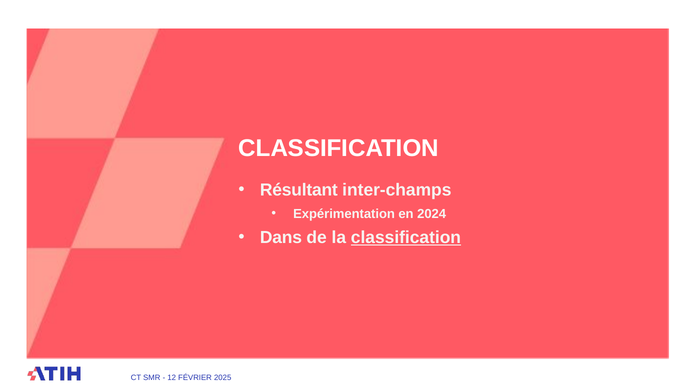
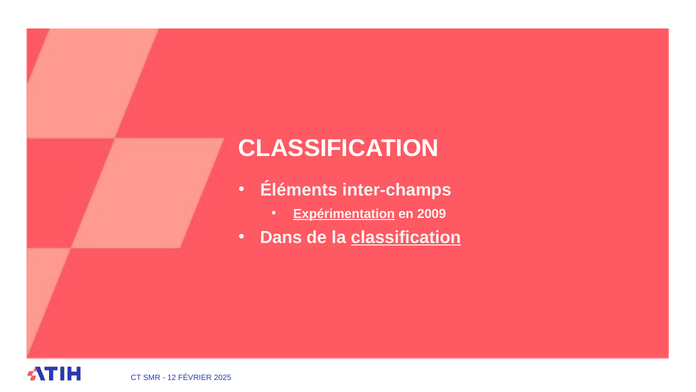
Résultant: Résultant -> Éléments
Expérimentation underline: none -> present
2024: 2024 -> 2009
